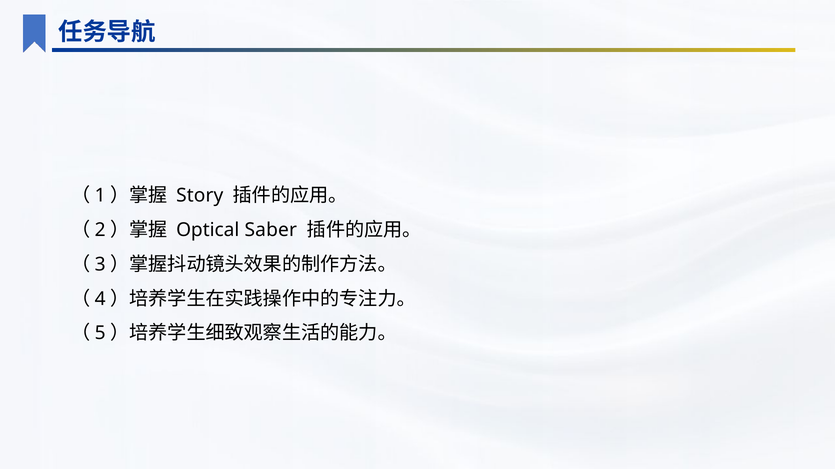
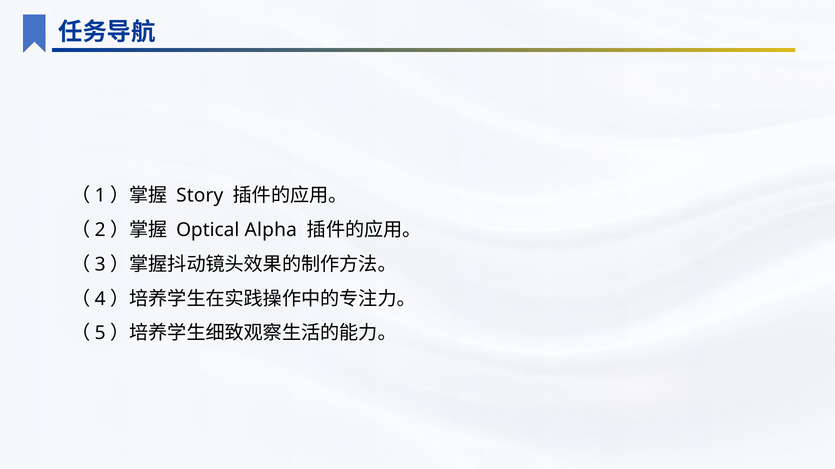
Saber: Saber -> Alpha
